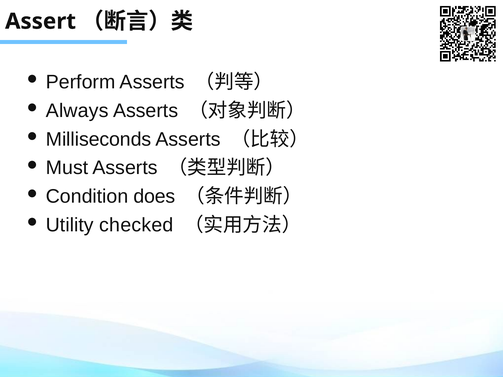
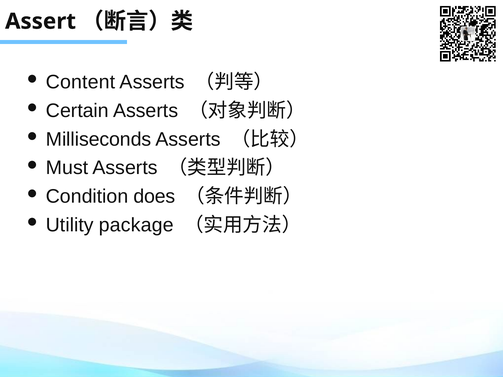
Perform: Perform -> Content
Always: Always -> Certain
checked: checked -> package
